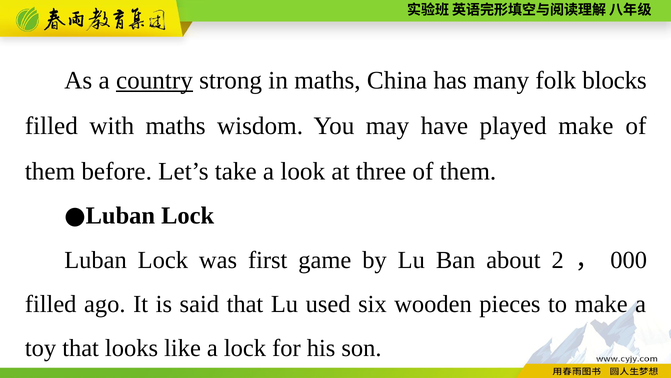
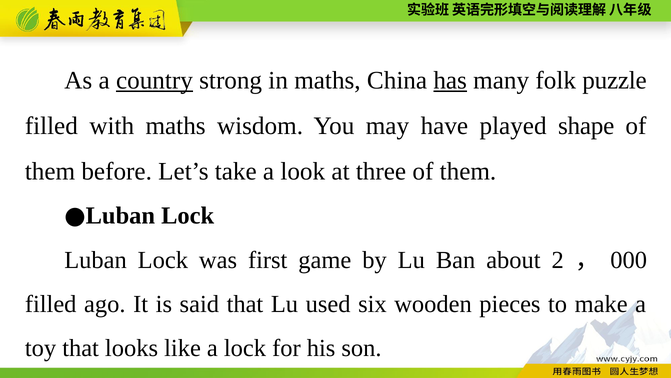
has underline: none -> present
blocks: blocks -> puzzle
played make: make -> shape
